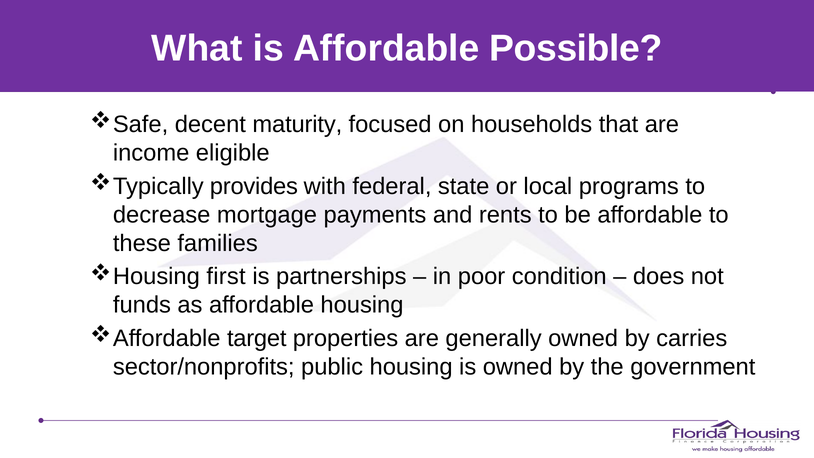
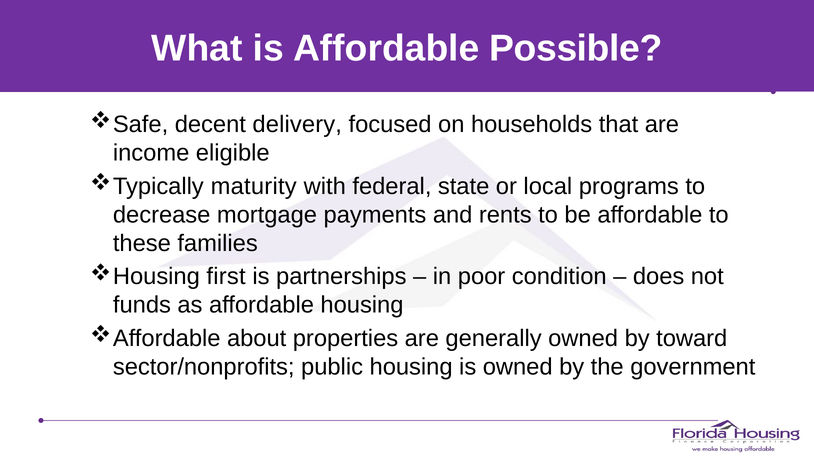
maturity: maturity -> delivery
provides: provides -> maturity
target: target -> about
carries: carries -> toward
